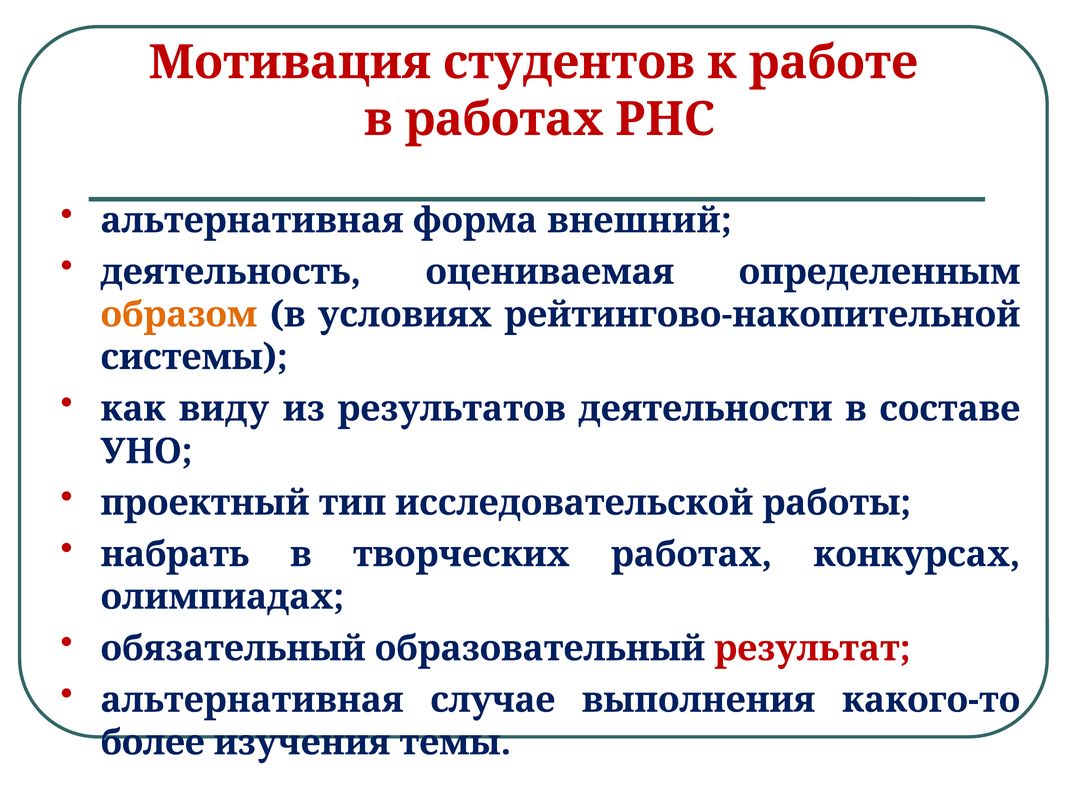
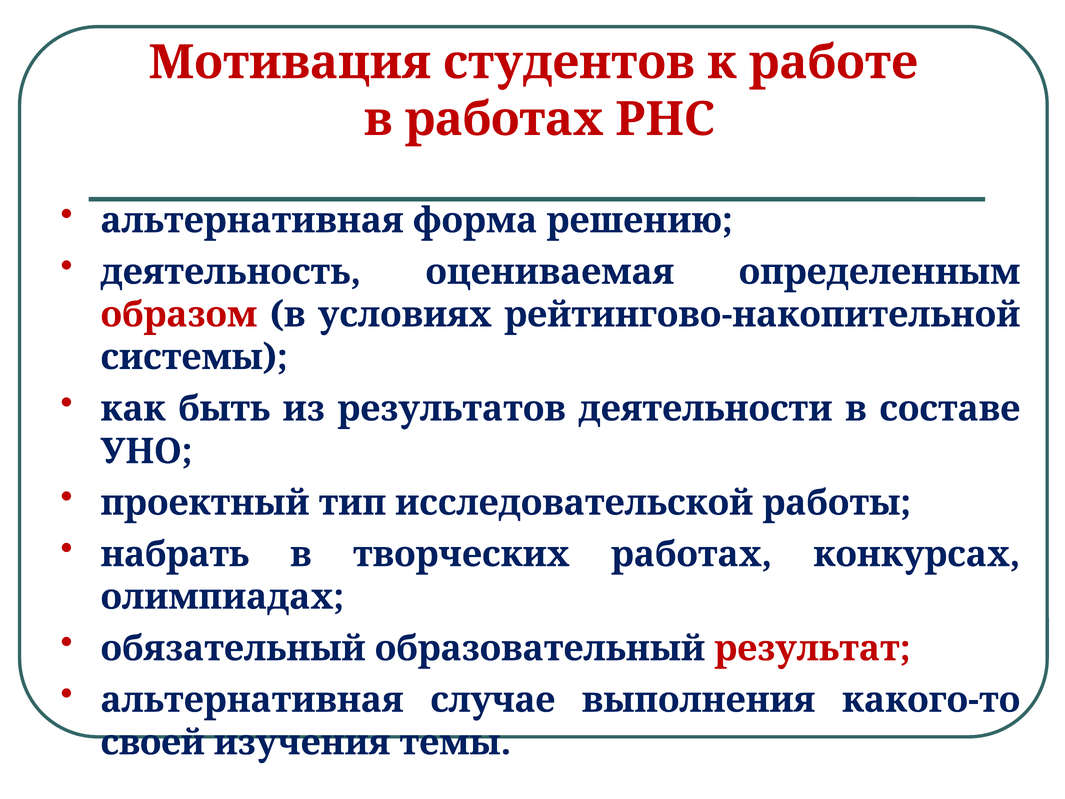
внешний: внешний -> решению
образом colour: orange -> red
виду: виду -> быть
более: более -> своей
